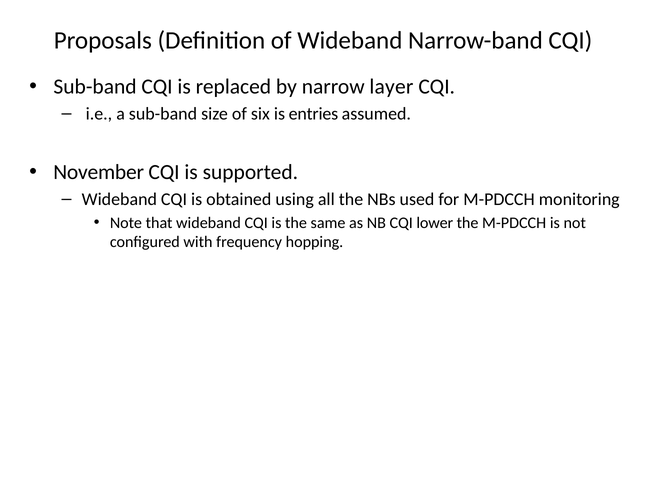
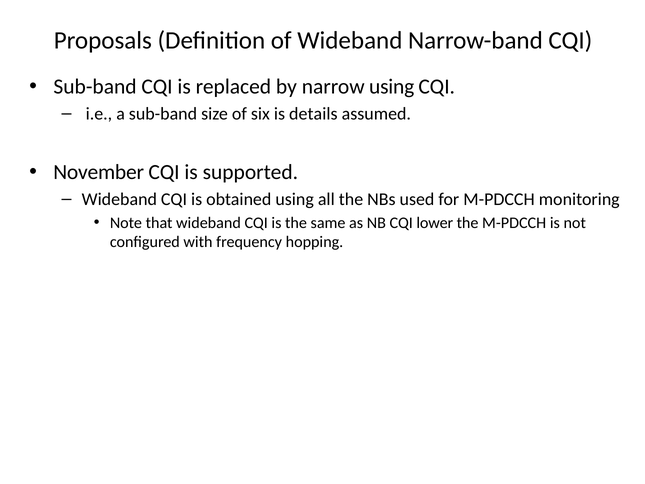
narrow layer: layer -> using
entries: entries -> details
